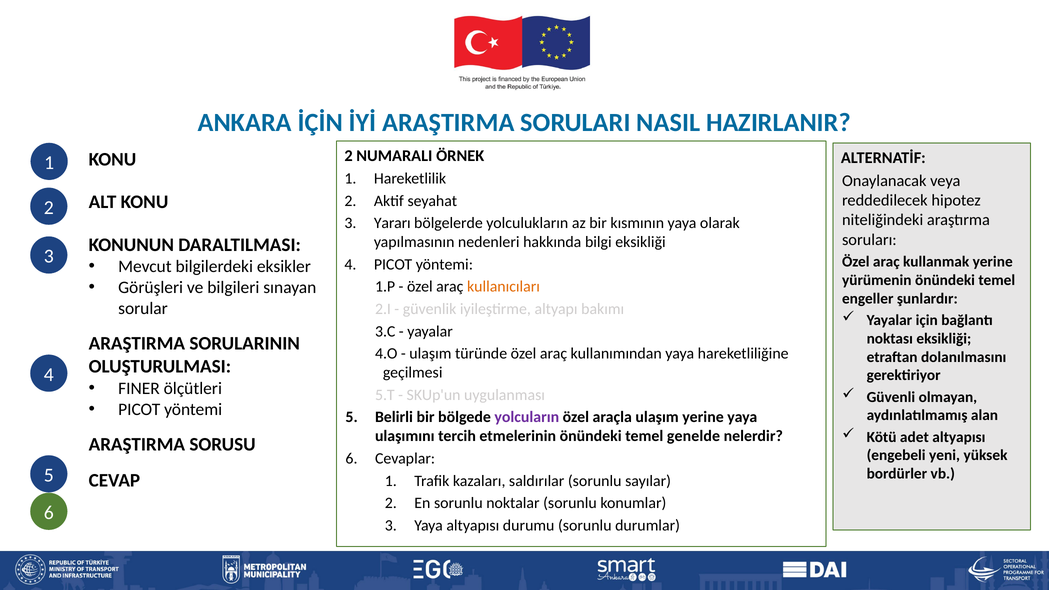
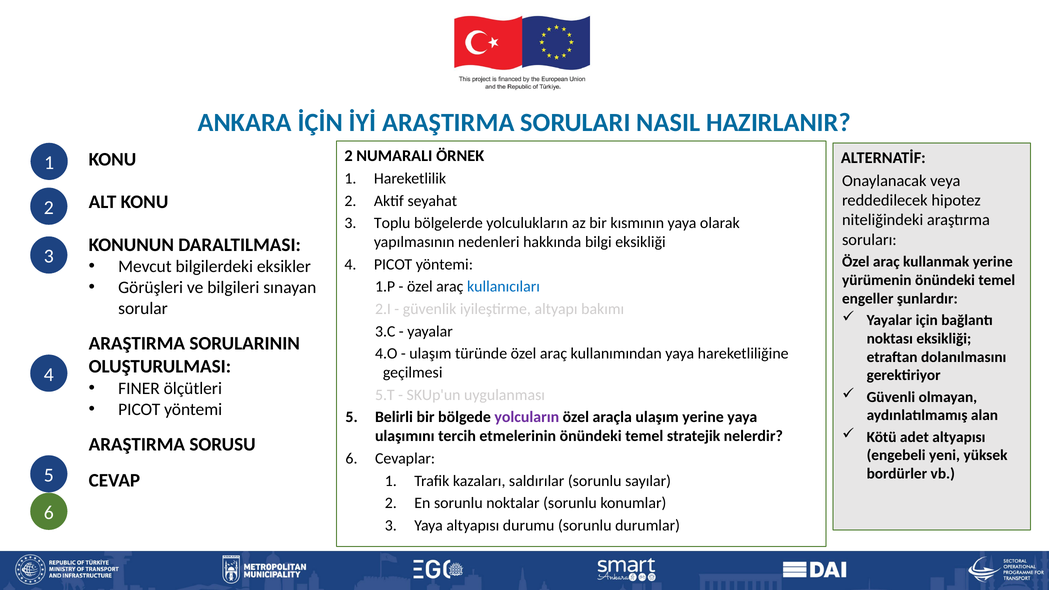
Yararı: Yararı -> Toplu
kullanıcıları colour: orange -> blue
genelde: genelde -> stratejik
